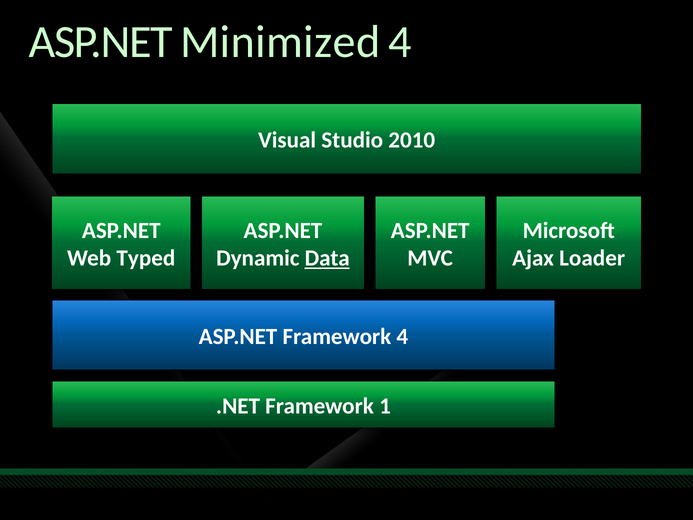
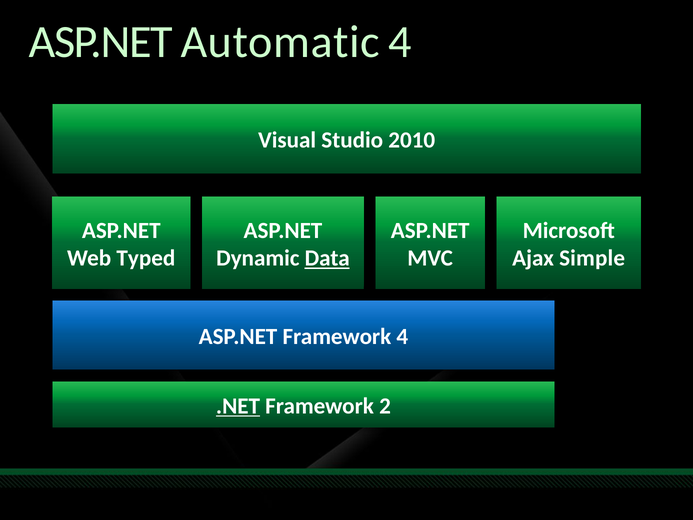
Minimized: Minimized -> Automatic
Loader: Loader -> Simple
.NET underline: none -> present
1: 1 -> 2
